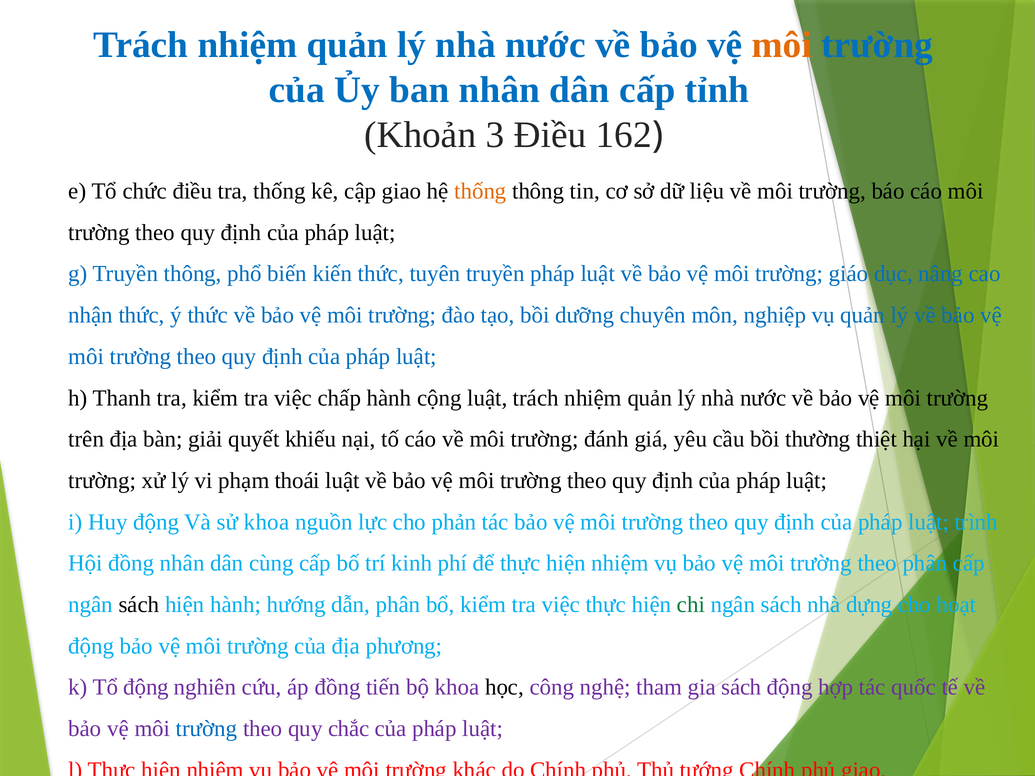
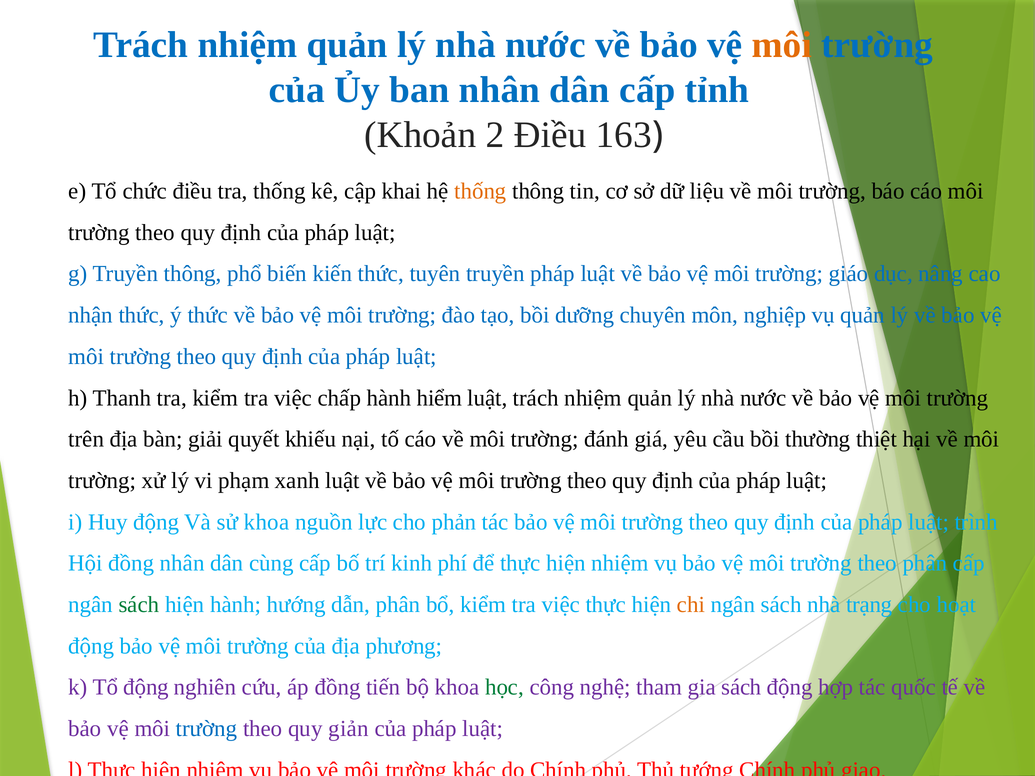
3: 3 -> 2
162: 162 -> 163
cập giao: giao -> khai
cộng: cộng -> hiểm
thoái: thoái -> xanh
sách at (139, 605) colour: black -> green
chi colour: green -> orange
dựng: dựng -> trạng
học colour: black -> green
chắc: chắc -> giản
